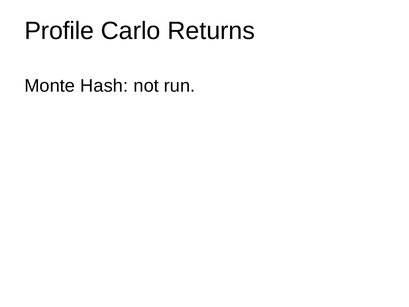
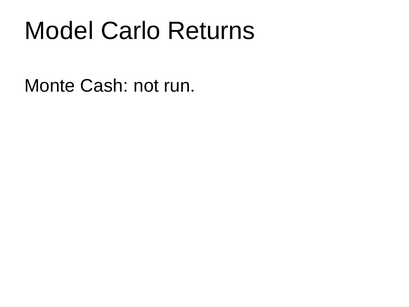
Profile: Profile -> Model
Hash: Hash -> Cash
